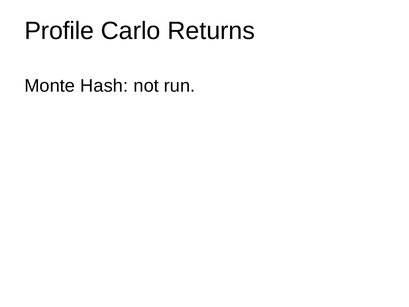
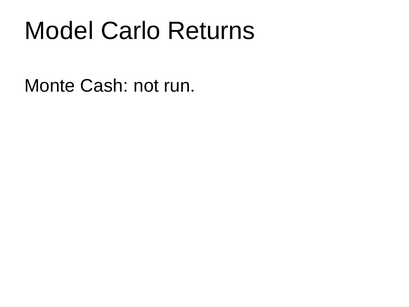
Profile: Profile -> Model
Hash: Hash -> Cash
